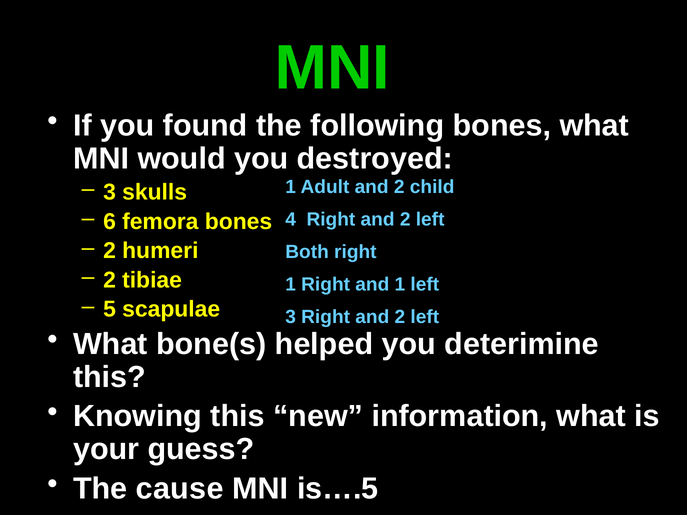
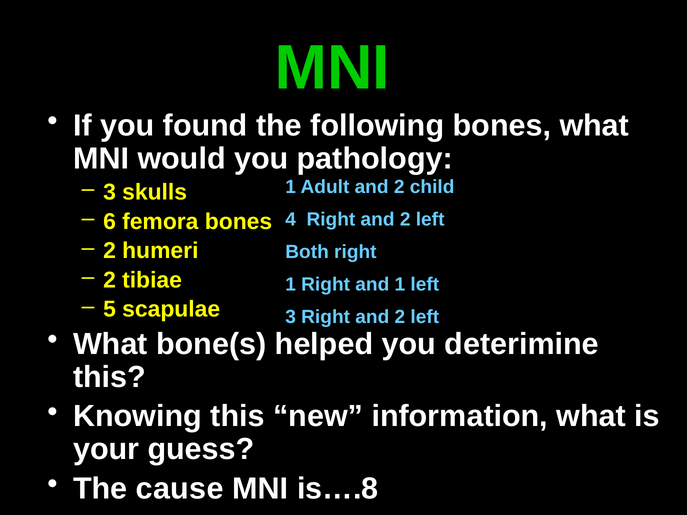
destroyed: destroyed -> pathology
is….5: is….5 -> is….8
